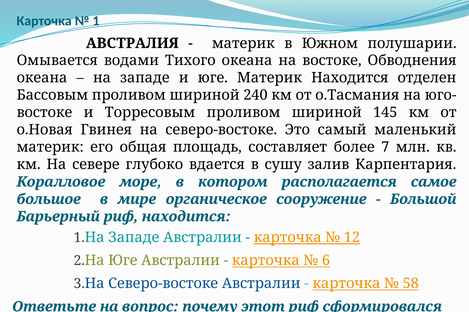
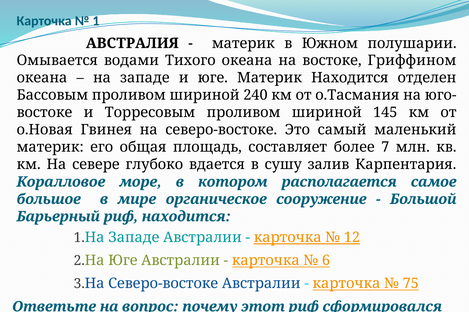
Обводнения: Обводнения -> Гриффином
58: 58 -> 75
